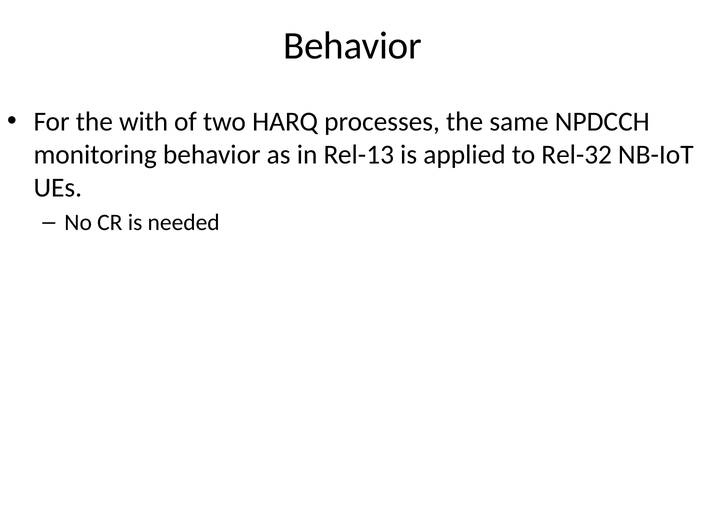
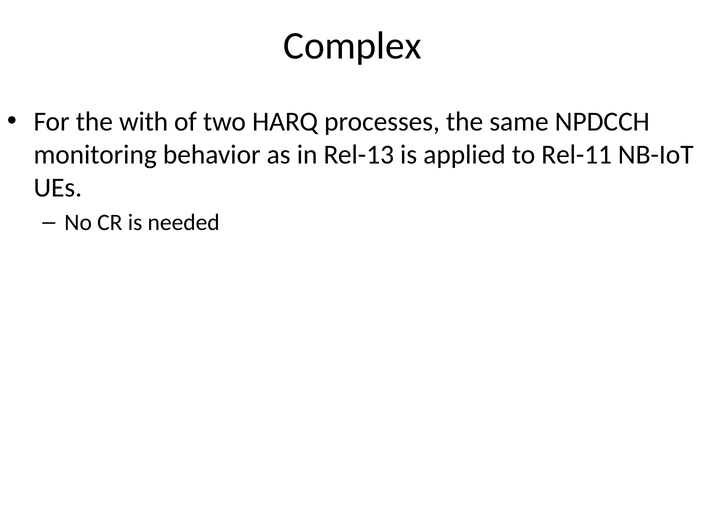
Behavior at (353, 46): Behavior -> Complex
Rel-32: Rel-32 -> Rel-11
